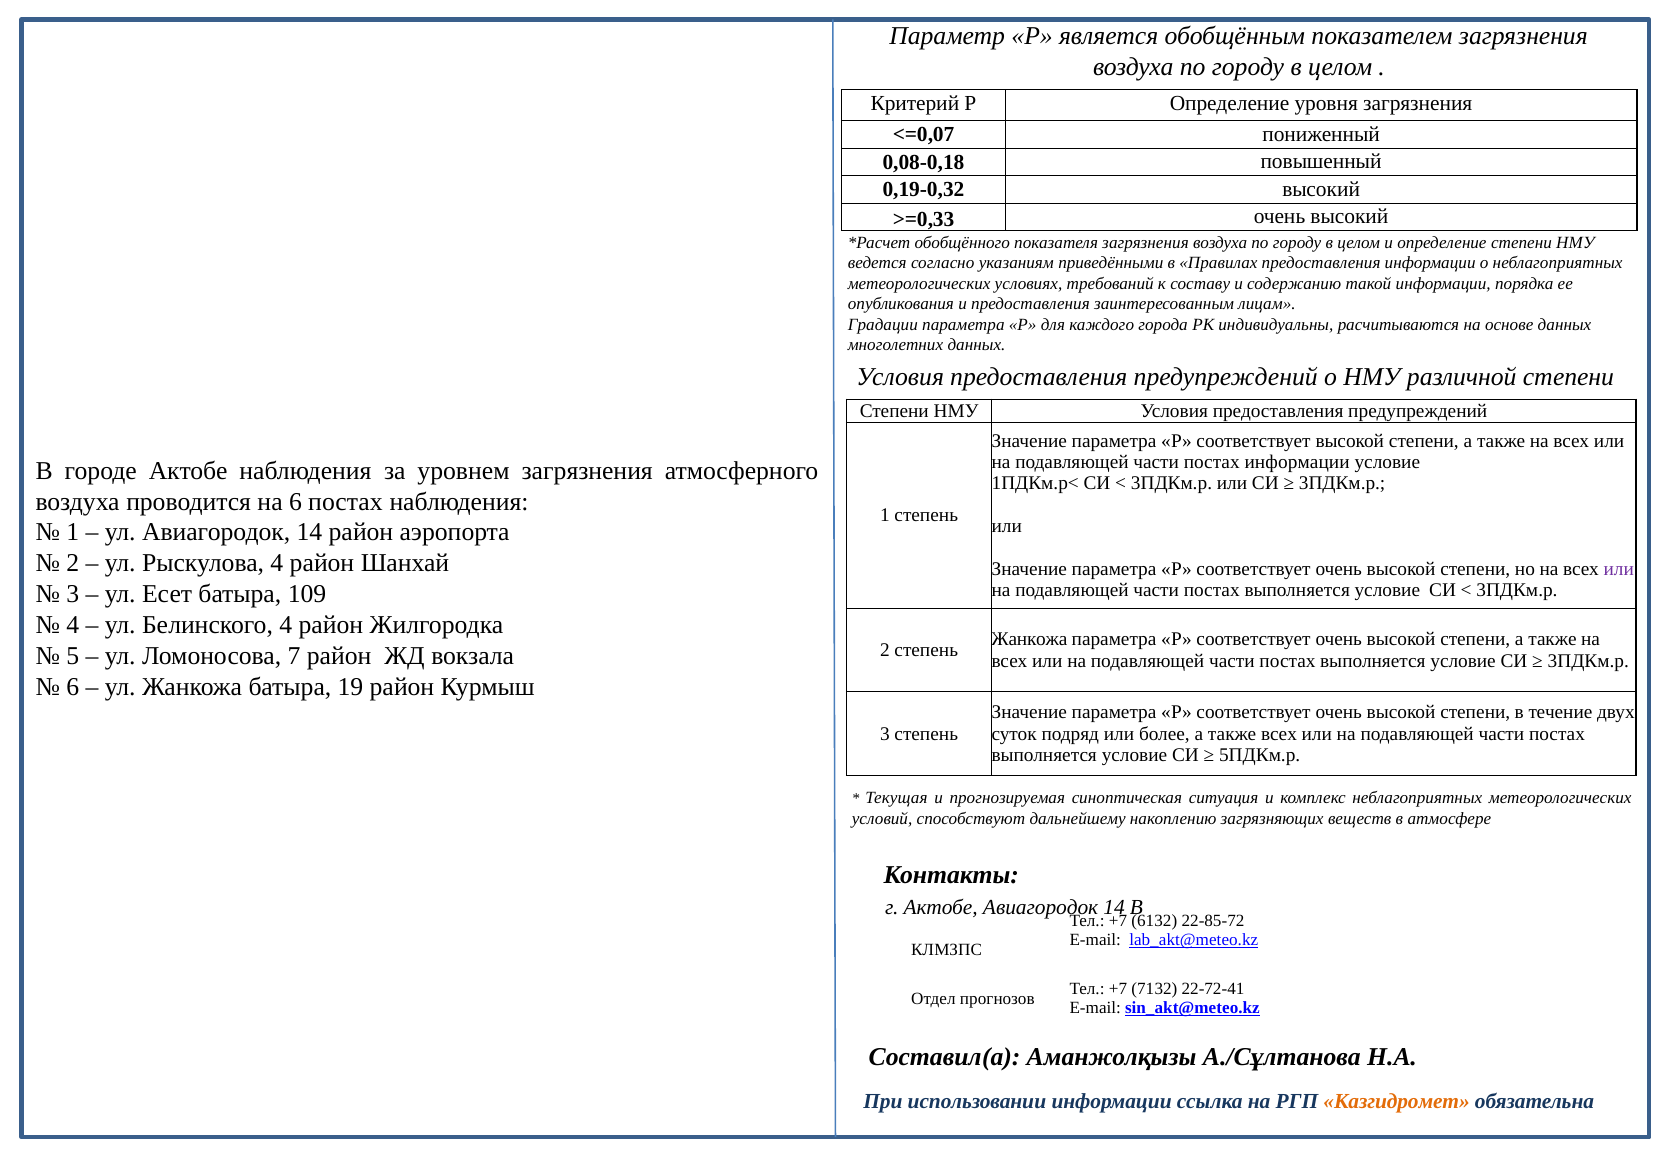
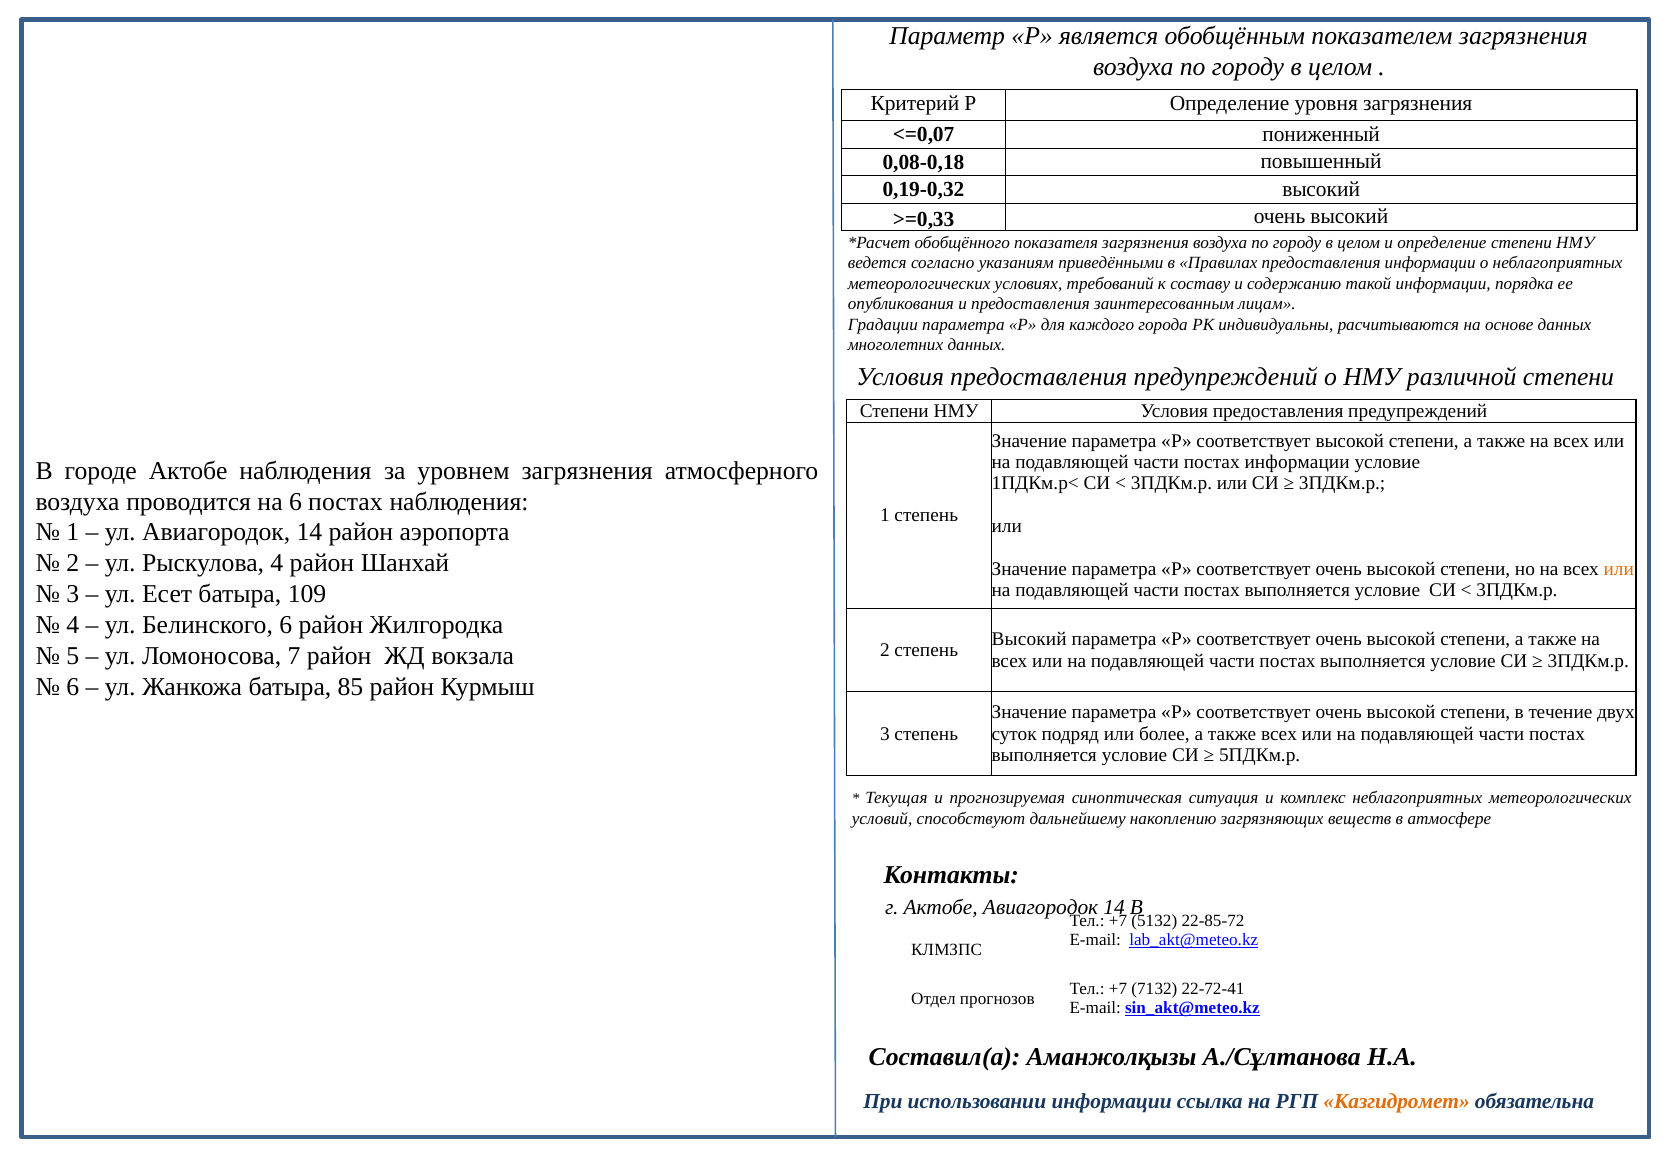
или at (1619, 569) colour: purple -> orange
Белинского 4: 4 -> 6
Жанкожа at (1029, 639): Жанкожа -> Высокий
19: 19 -> 85
6132: 6132 -> 5132
